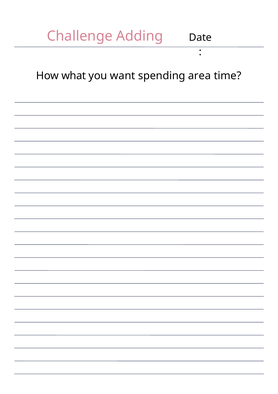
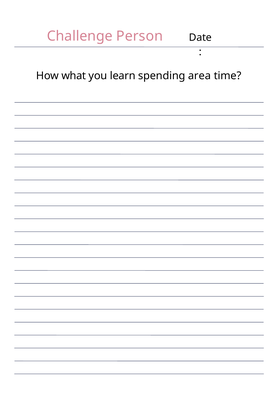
Adding: Adding -> Person
want: want -> learn
